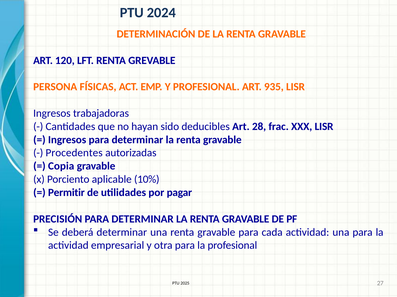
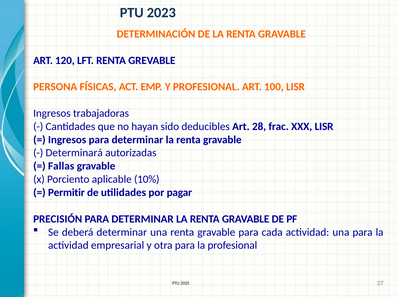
2024: 2024 -> 2023
935: 935 -> 100
Procedentes: Procedentes -> Determinará
Copia: Copia -> Fallas
